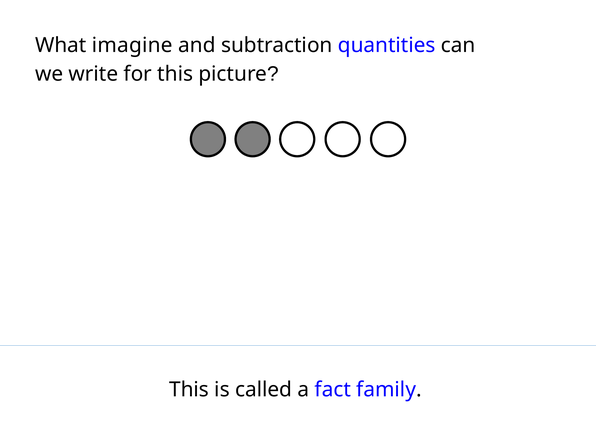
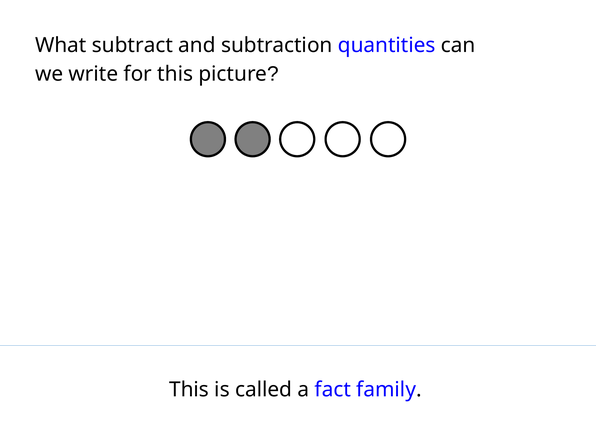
imagine: imagine -> subtract
